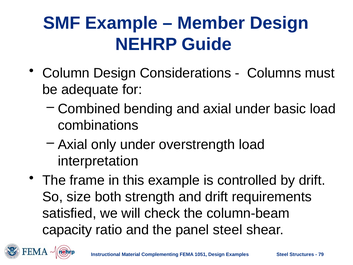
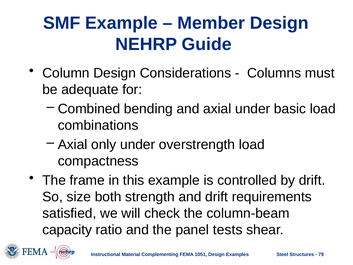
interpretation: interpretation -> compactness
panel steel: steel -> tests
